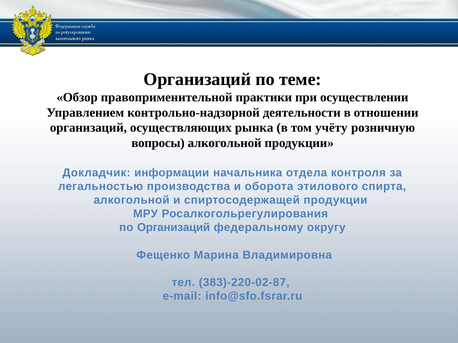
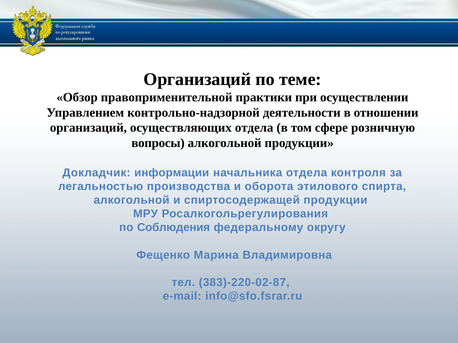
осуществляющих рынка: рынка -> отдела
учёту: учёту -> сфере
по Организаций: Организаций -> Соблюдения
